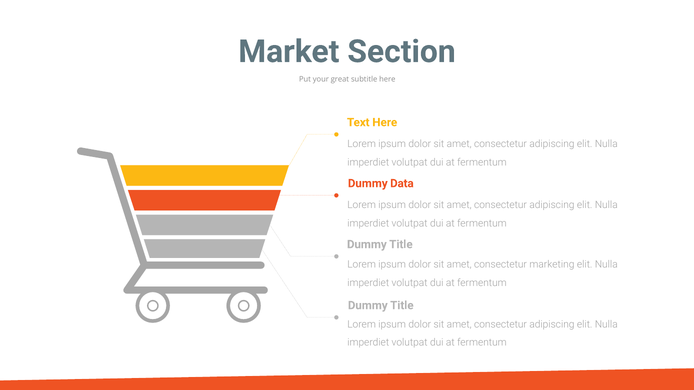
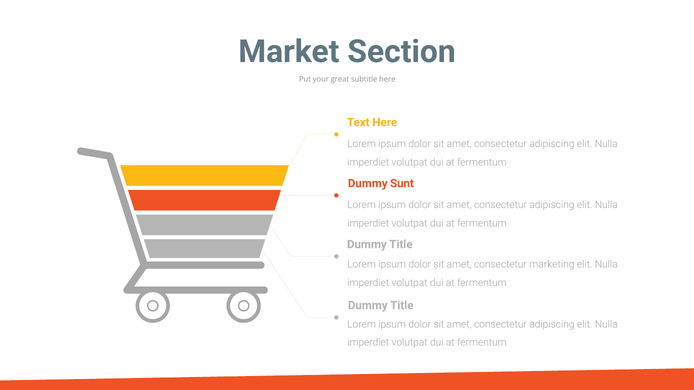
Data: Data -> Sunt
